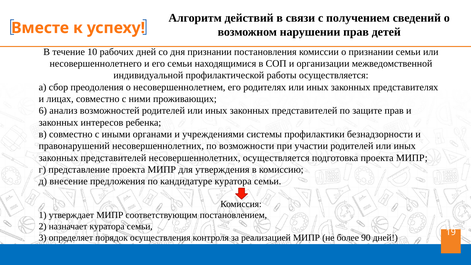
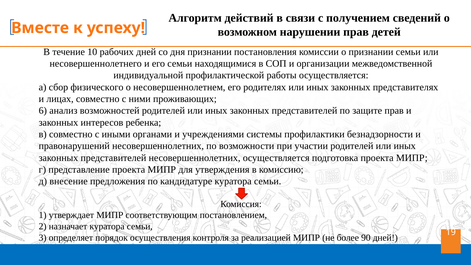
преодоления: преодоления -> физического
